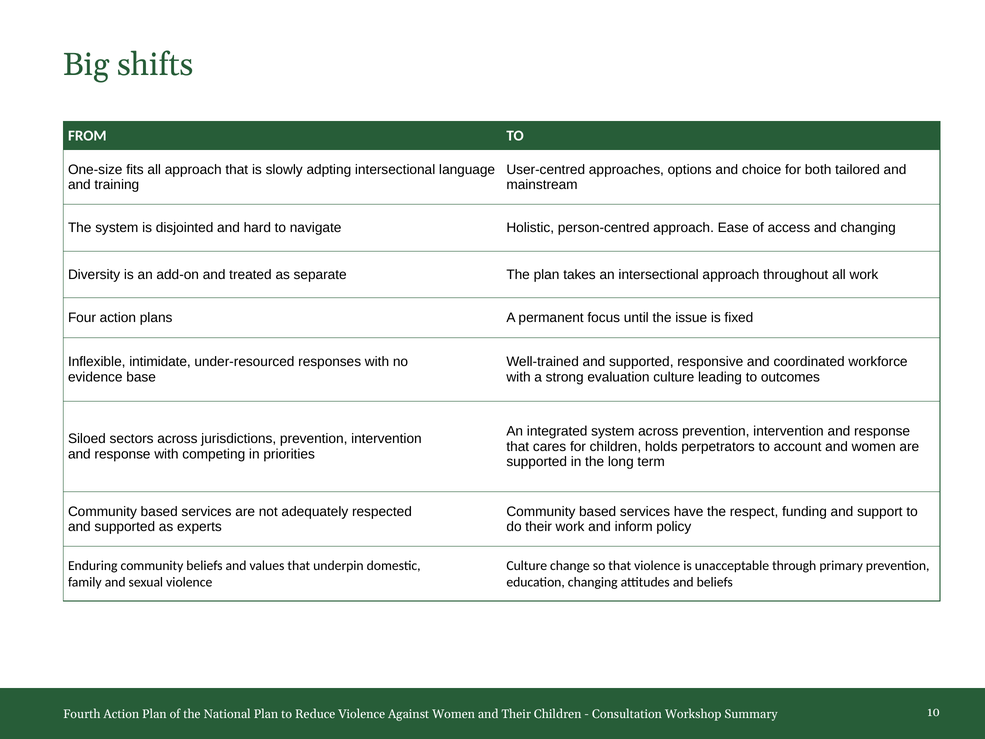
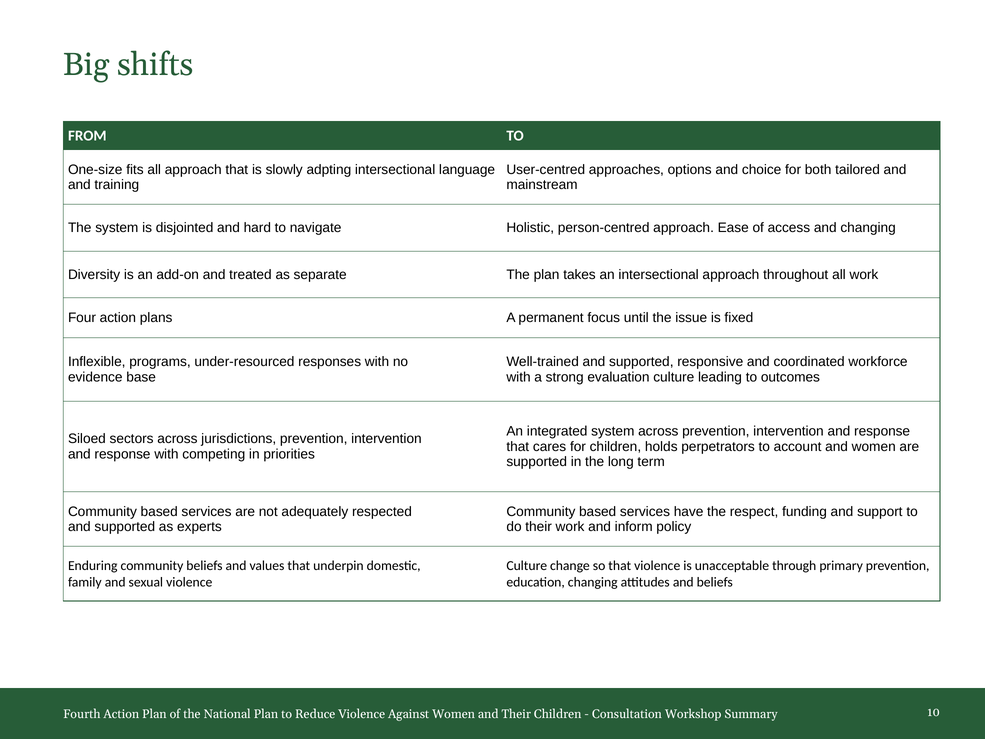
intimidate: intimidate -> programs
